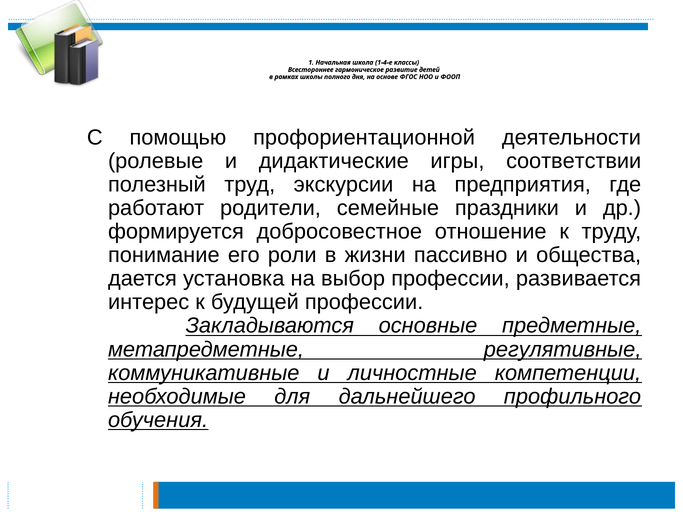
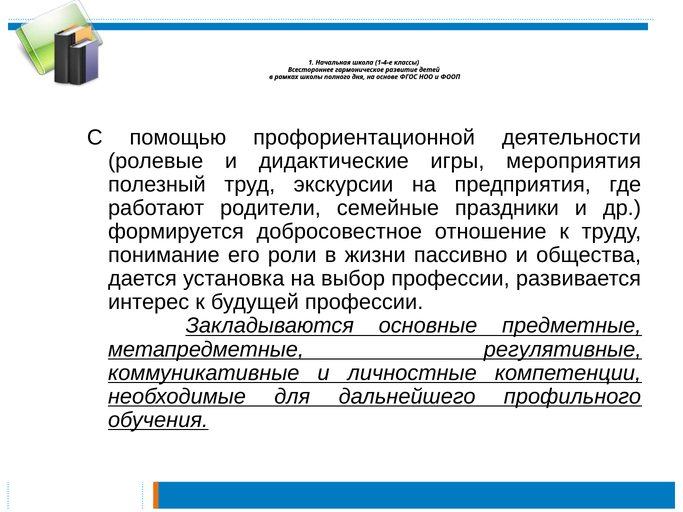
соответствии: соответствии -> мероприятия
